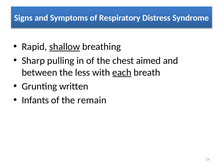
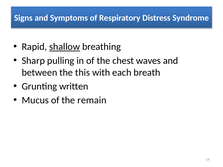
aimed: aimed -> waves
less: less -> this
each underline: present -> none
Infants: Infants -> Mucus
